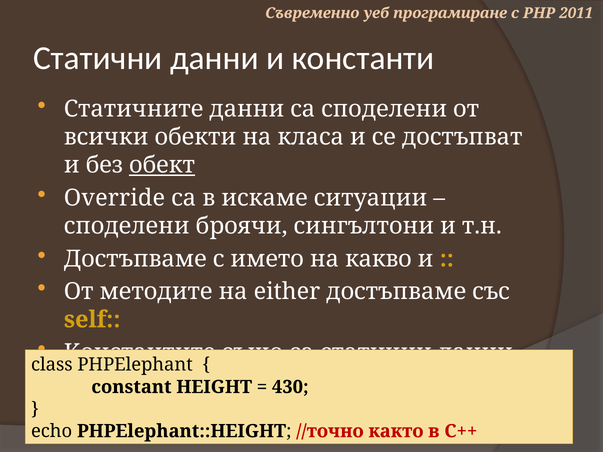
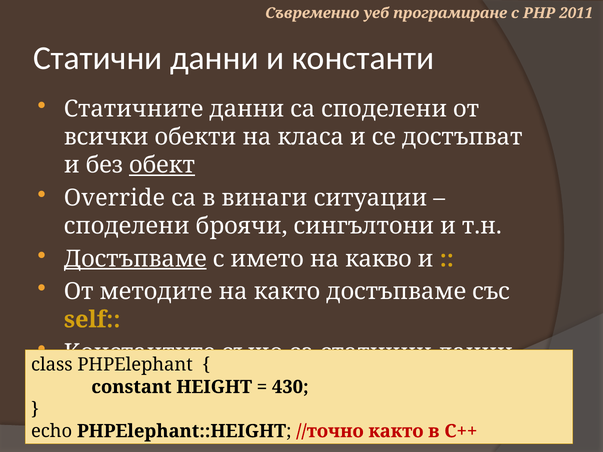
искаме: искаме -> винаги
Достъпваме at (135, 259) underline: none -> present
на either: either -> както
